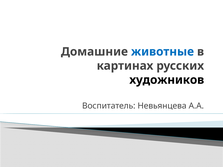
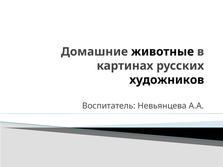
животные colour: blue -> black
